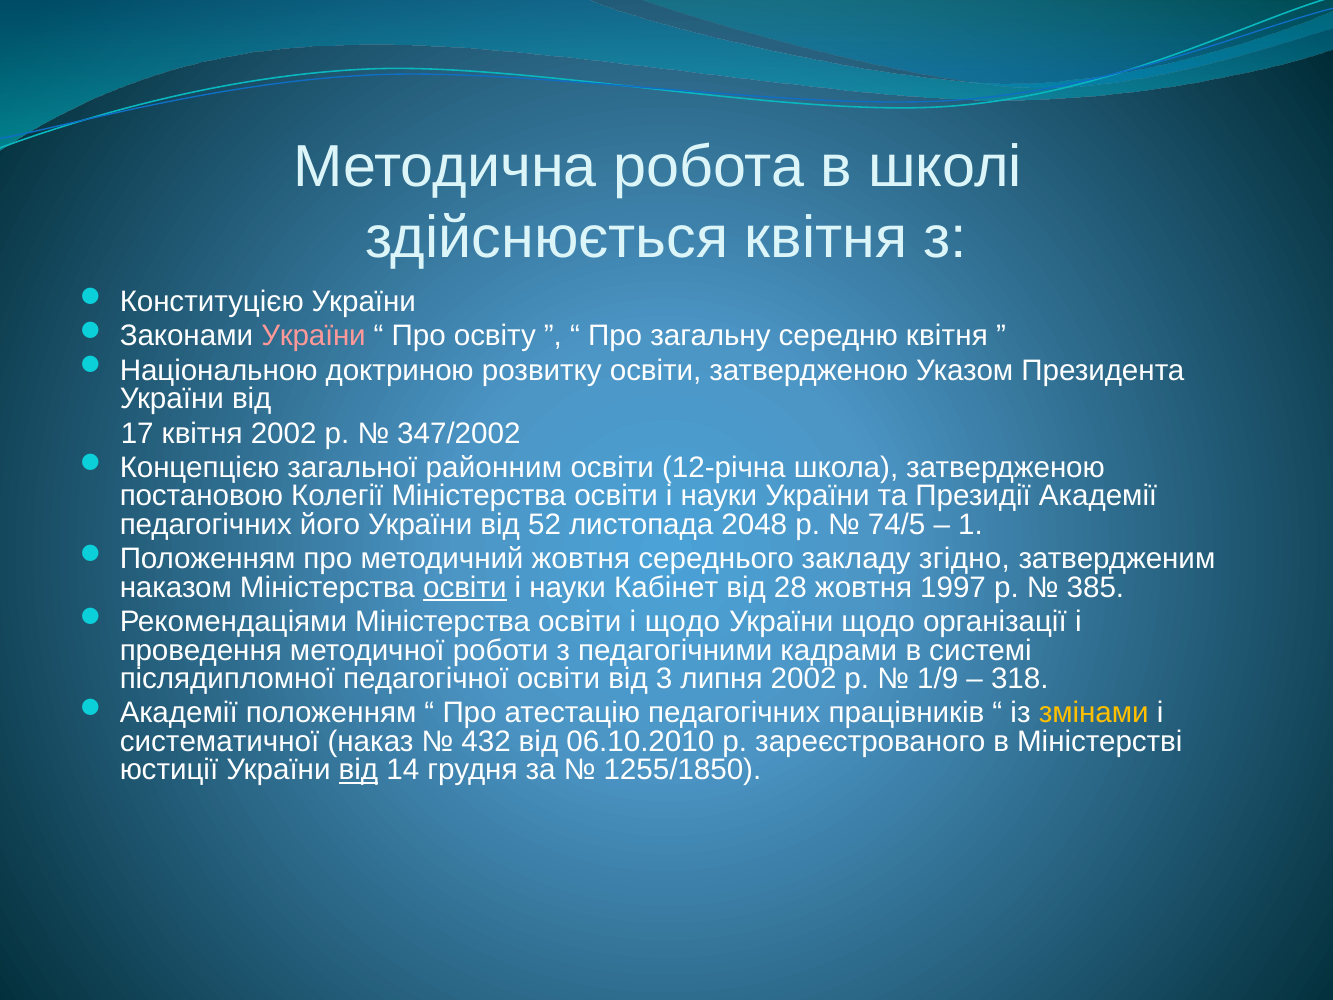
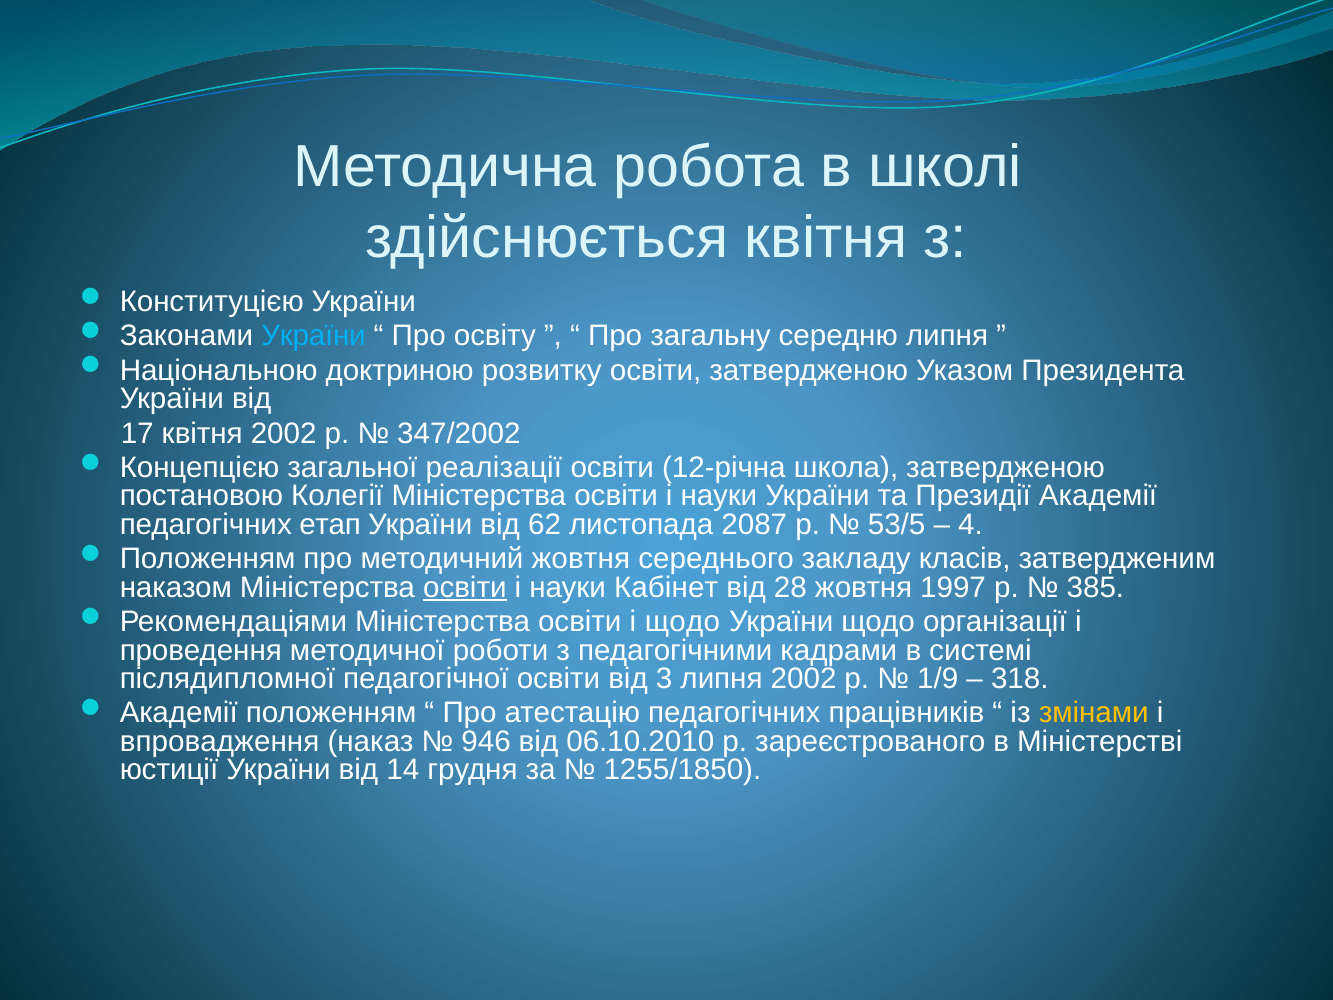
України at (314, 336) colour: pink -> light blue
середню квітня: квітня -> липня
районним: районним -> реалізації
його: його -> етап
52: 52 -> 62
2048: 2048 -> 2087
74/5: 74/5 -> 53/5
1: 1 -> 4
згідно: згідно -> класів
систематичної: систематичної -> впровадження
432: 432 -> 946
від at (358, 770) underline: present -> none
